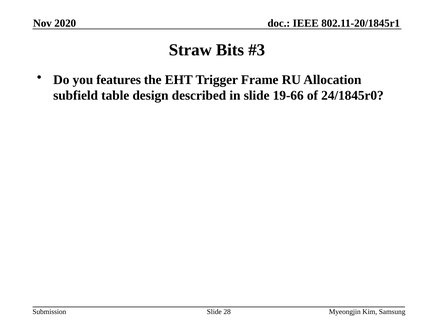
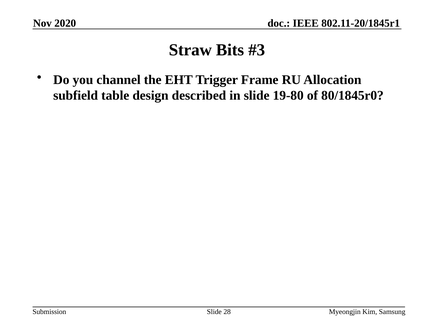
features: features -> channel
19-66: 19-66 -> 19-80
24/1845r0: 24/1845r0 -> 80/1845r0
